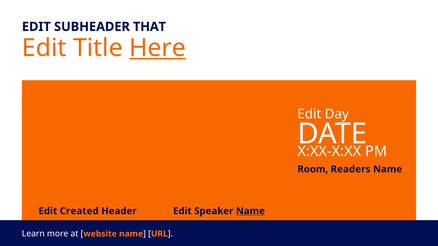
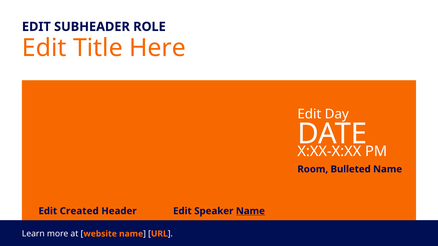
THAT: THAT -> ROLE
Here underline: present -> none
Readers: Readers -> Bulleted
